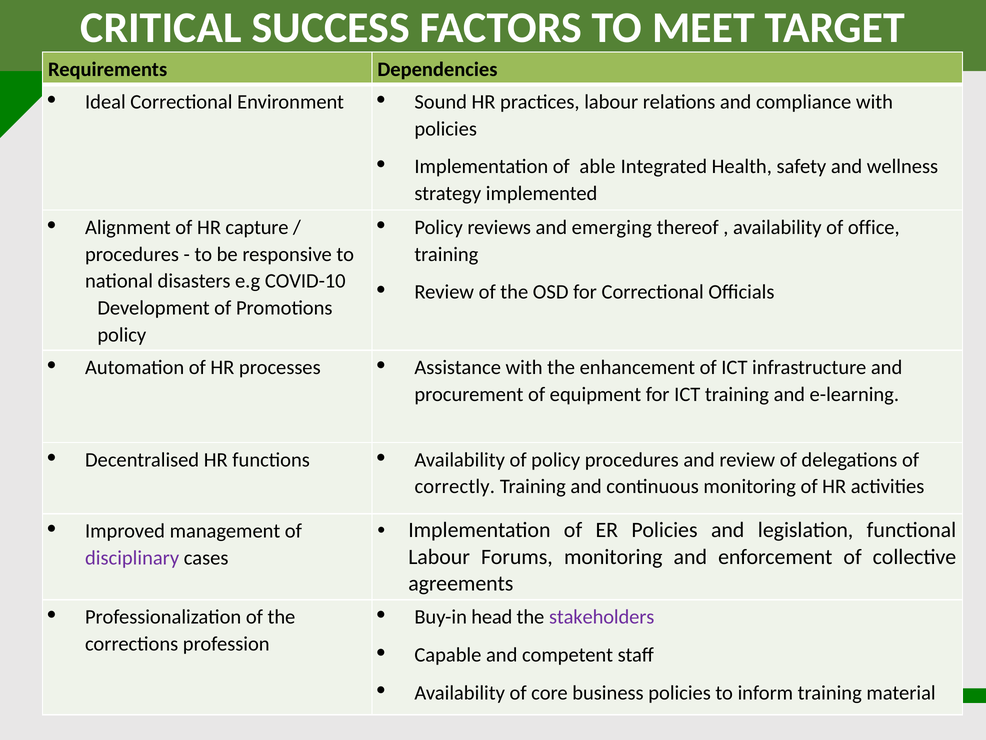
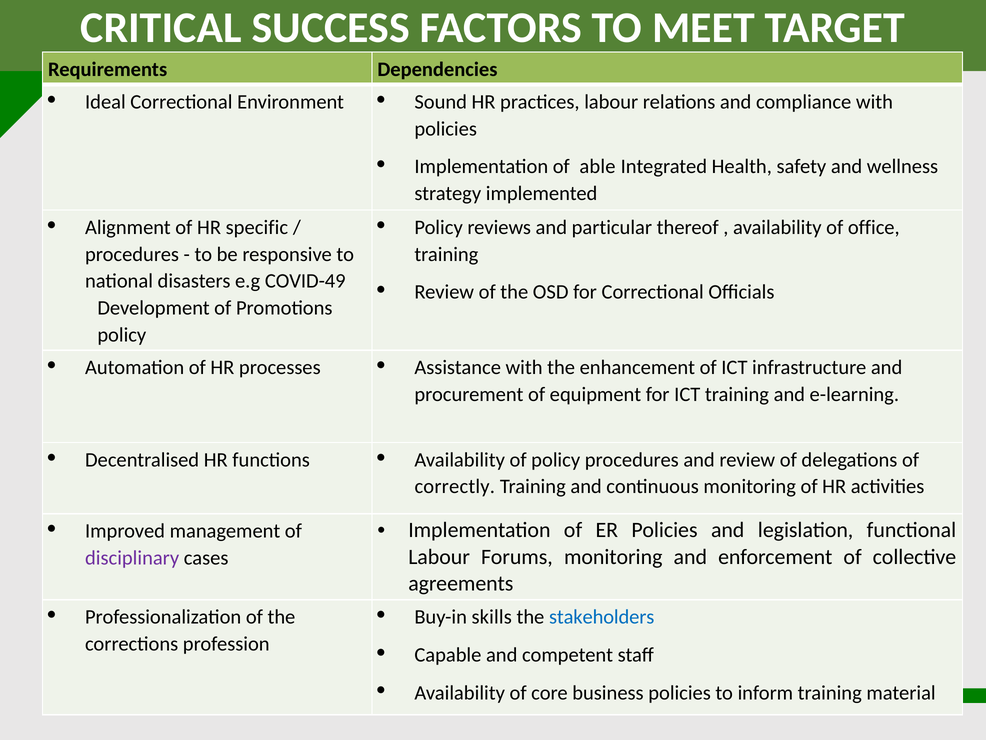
capture: capture -> specific
emerging: emerging -> particular
COVID-10: COVID-10 -> COVID-49
head: head -> skills
stakeholders colour: purple -> blue
